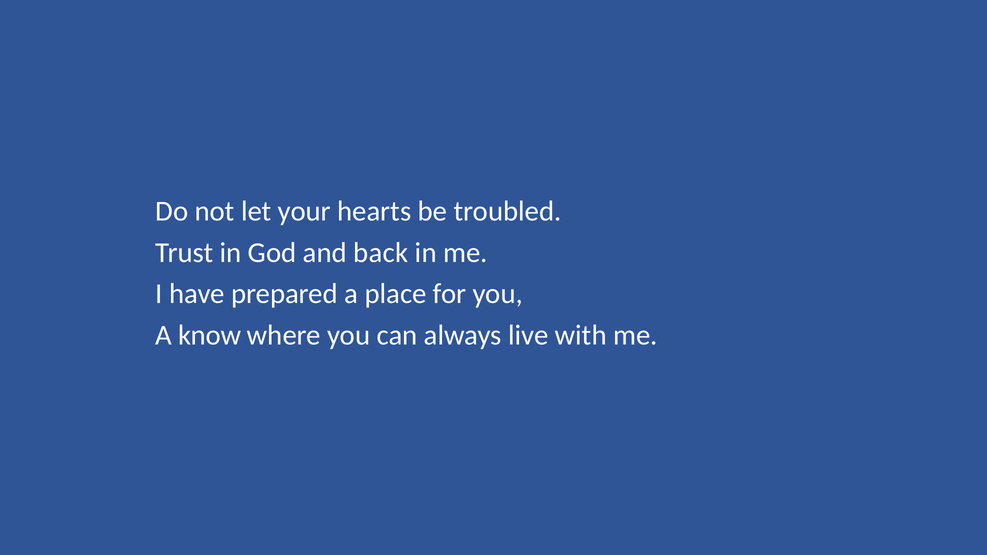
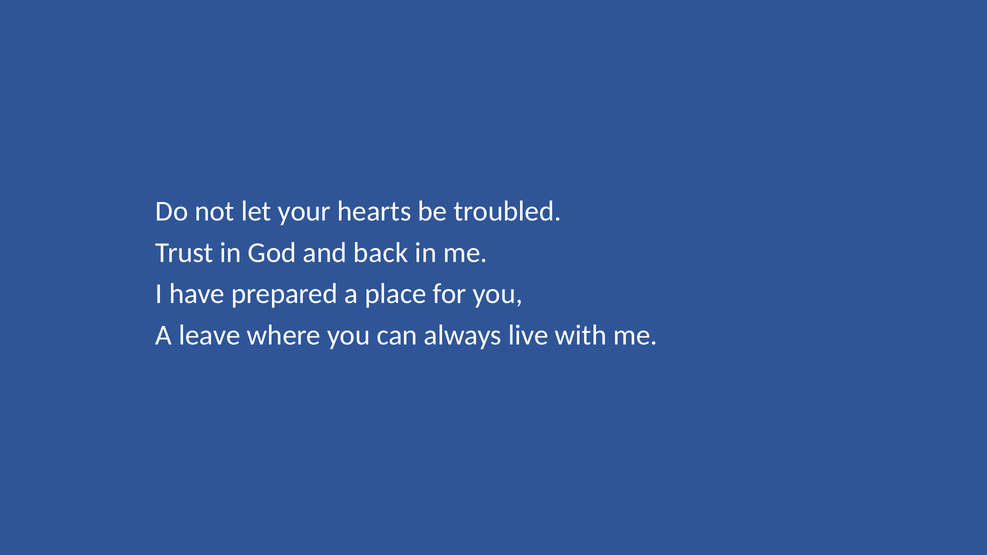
know: know -> leave
